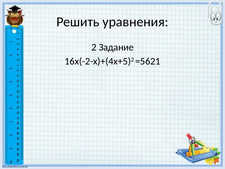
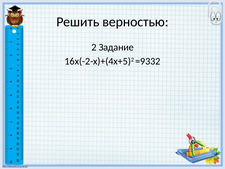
уравнения: уравнения -> верностью
=5621: =5621 -> =9332
